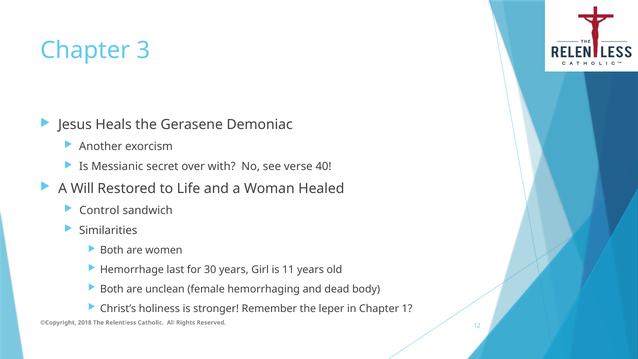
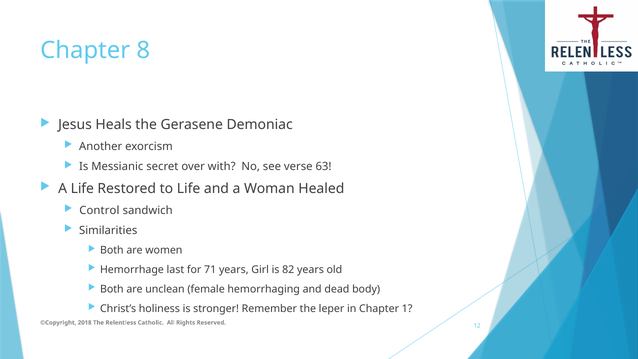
3: 3 -> 8
40: 40 -> 63
A Will: Will -> Life
30: 30 -> 71
11: 11 -> 82
